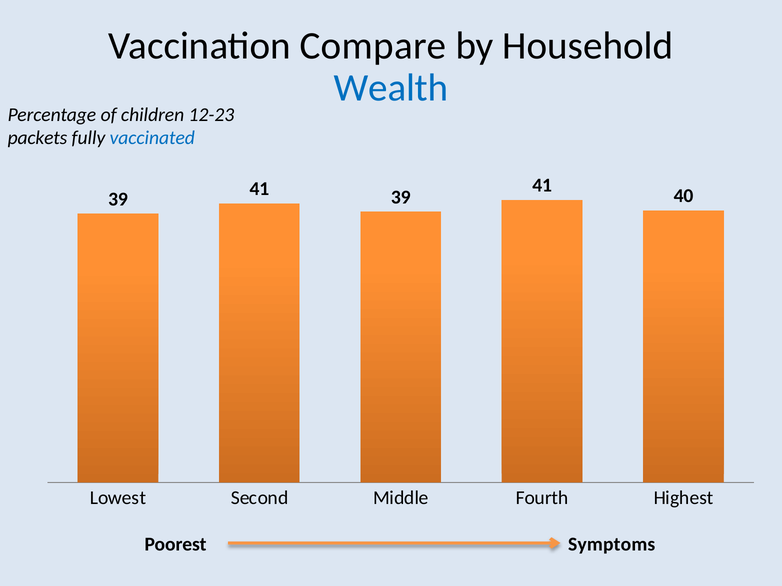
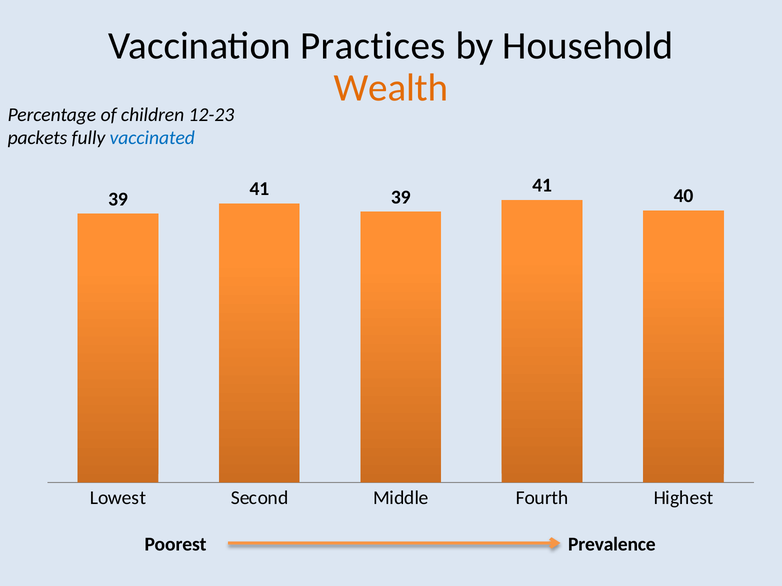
Compare: Compare -> Practices
Wealth colour: blue -> orange
Symptoms: Symptoms -> Prevalence
